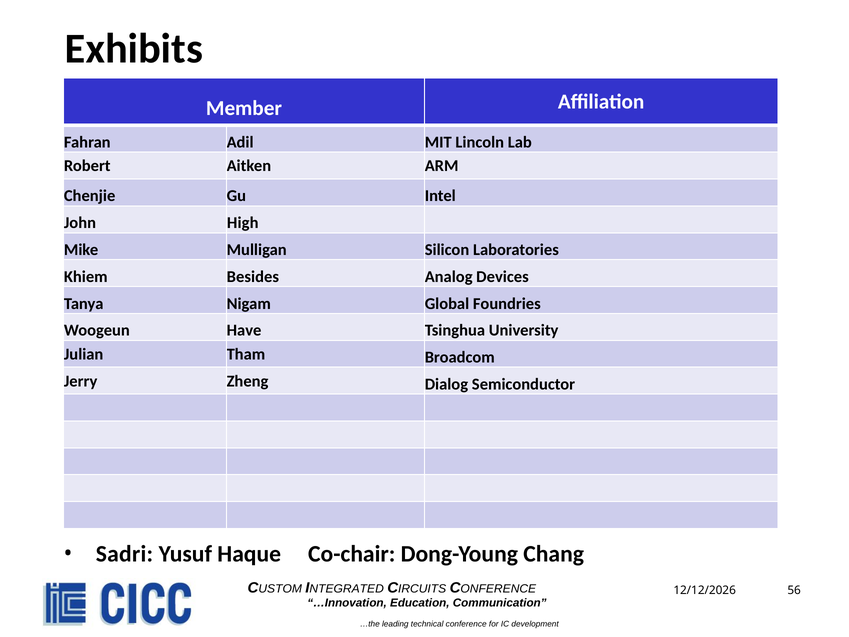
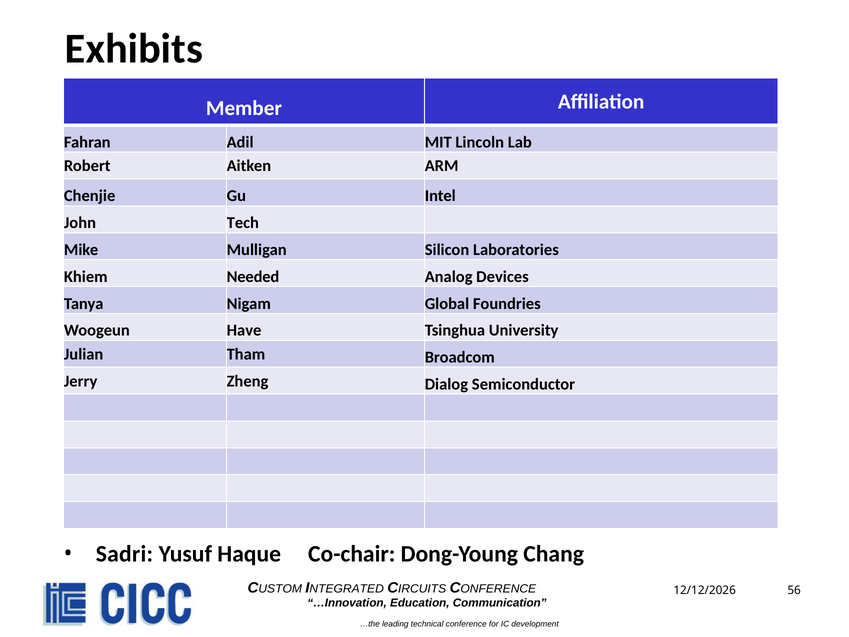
High: High -> Tech
Besides: Besides -> Needed
